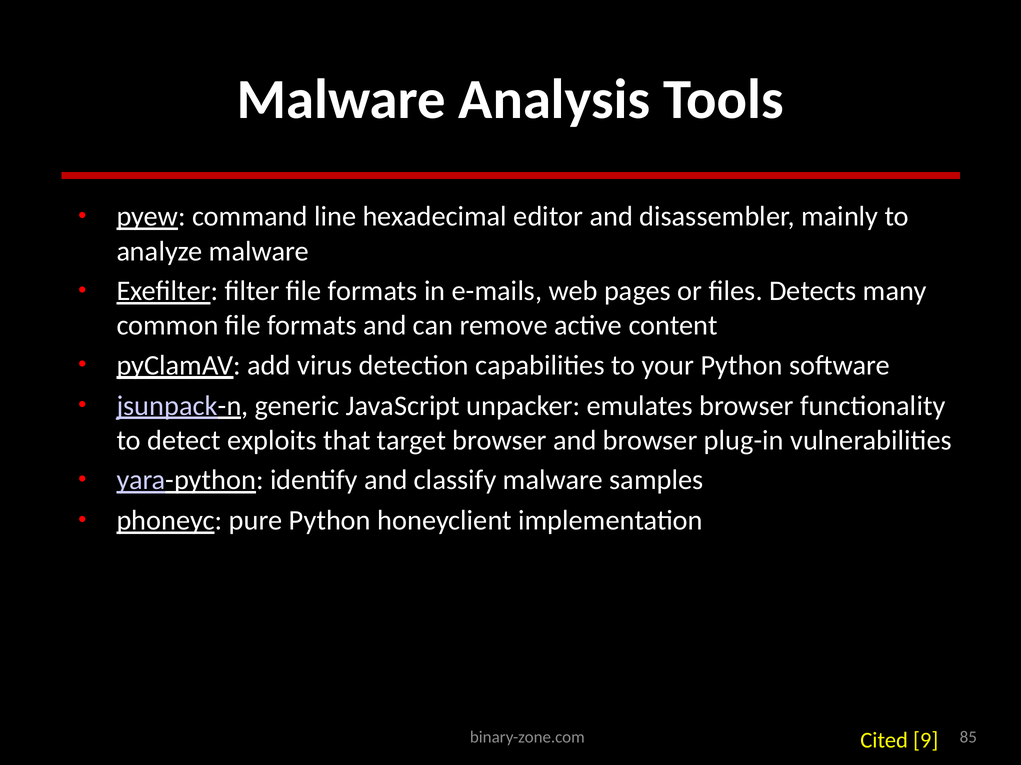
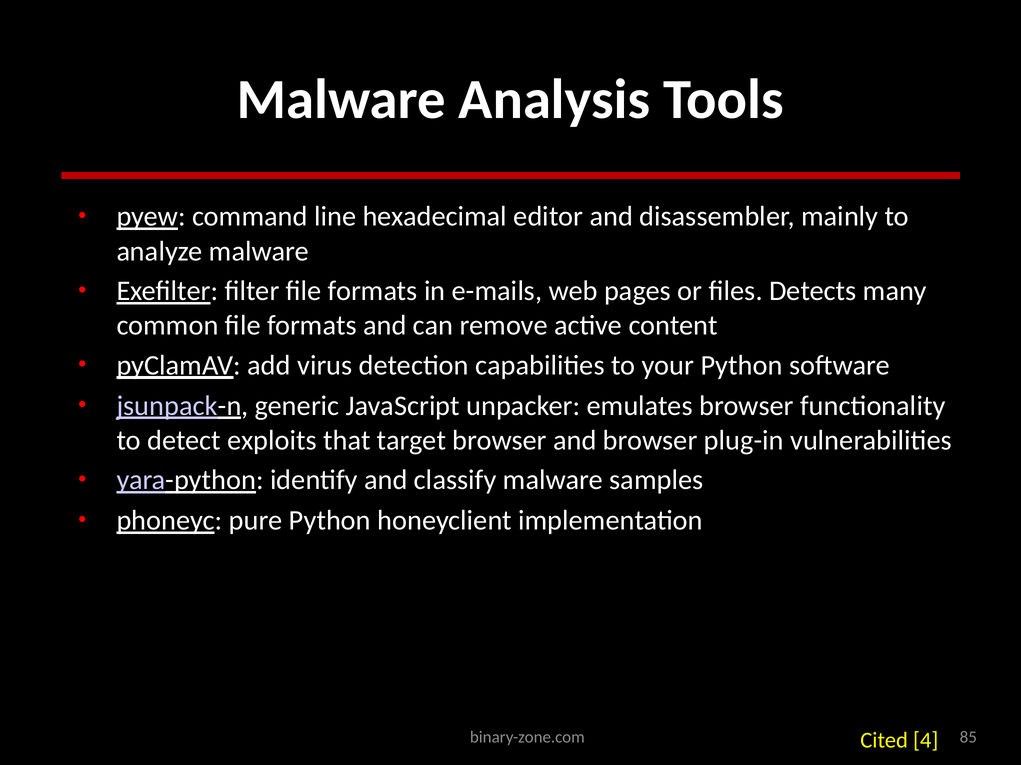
9: 9 -> 4
